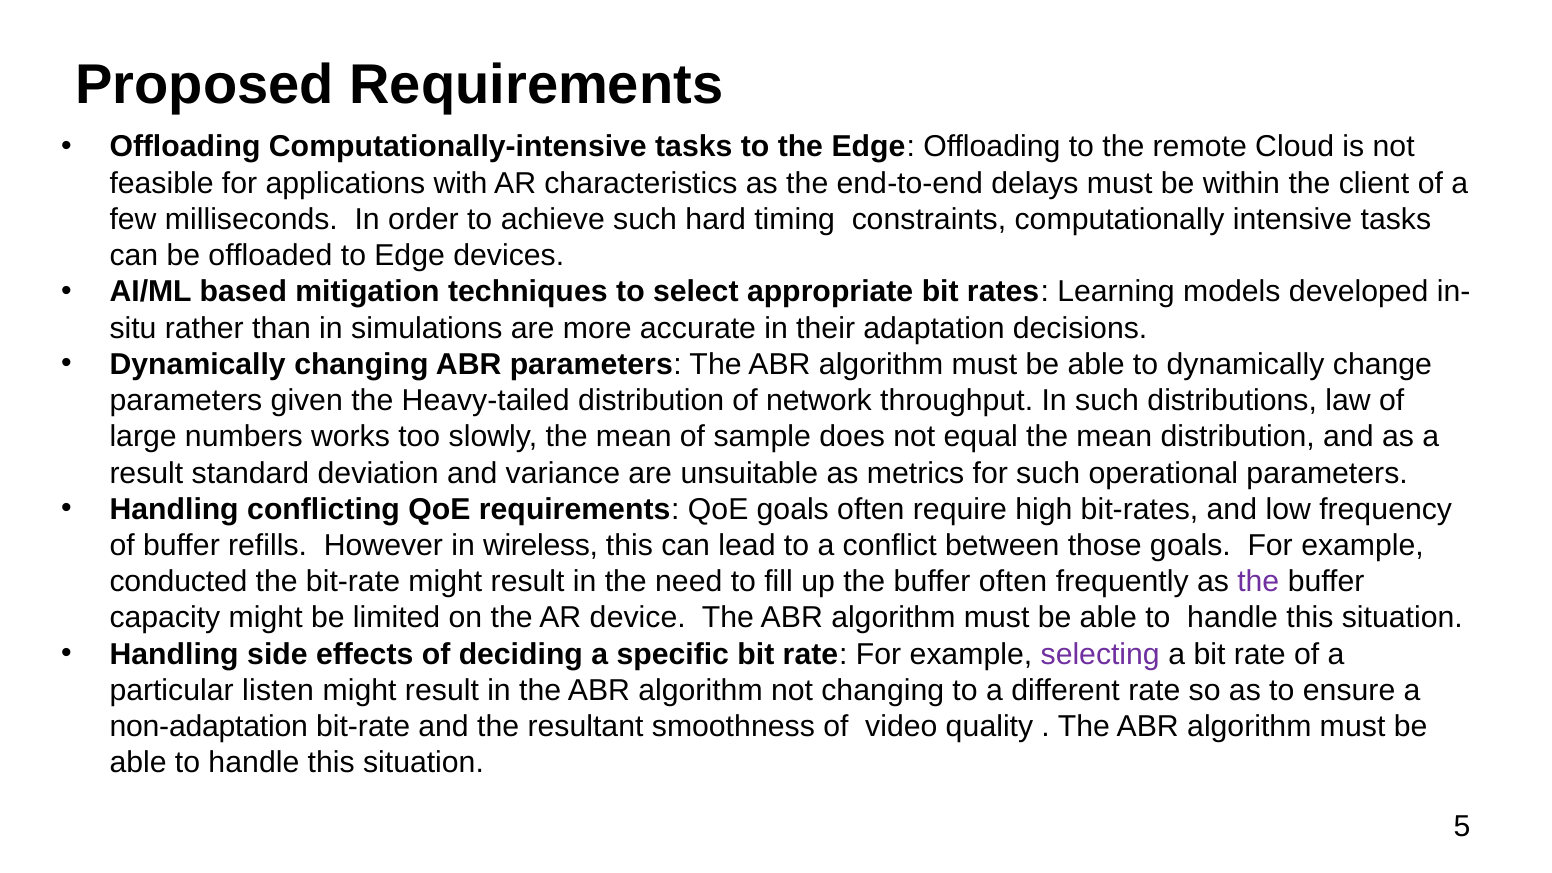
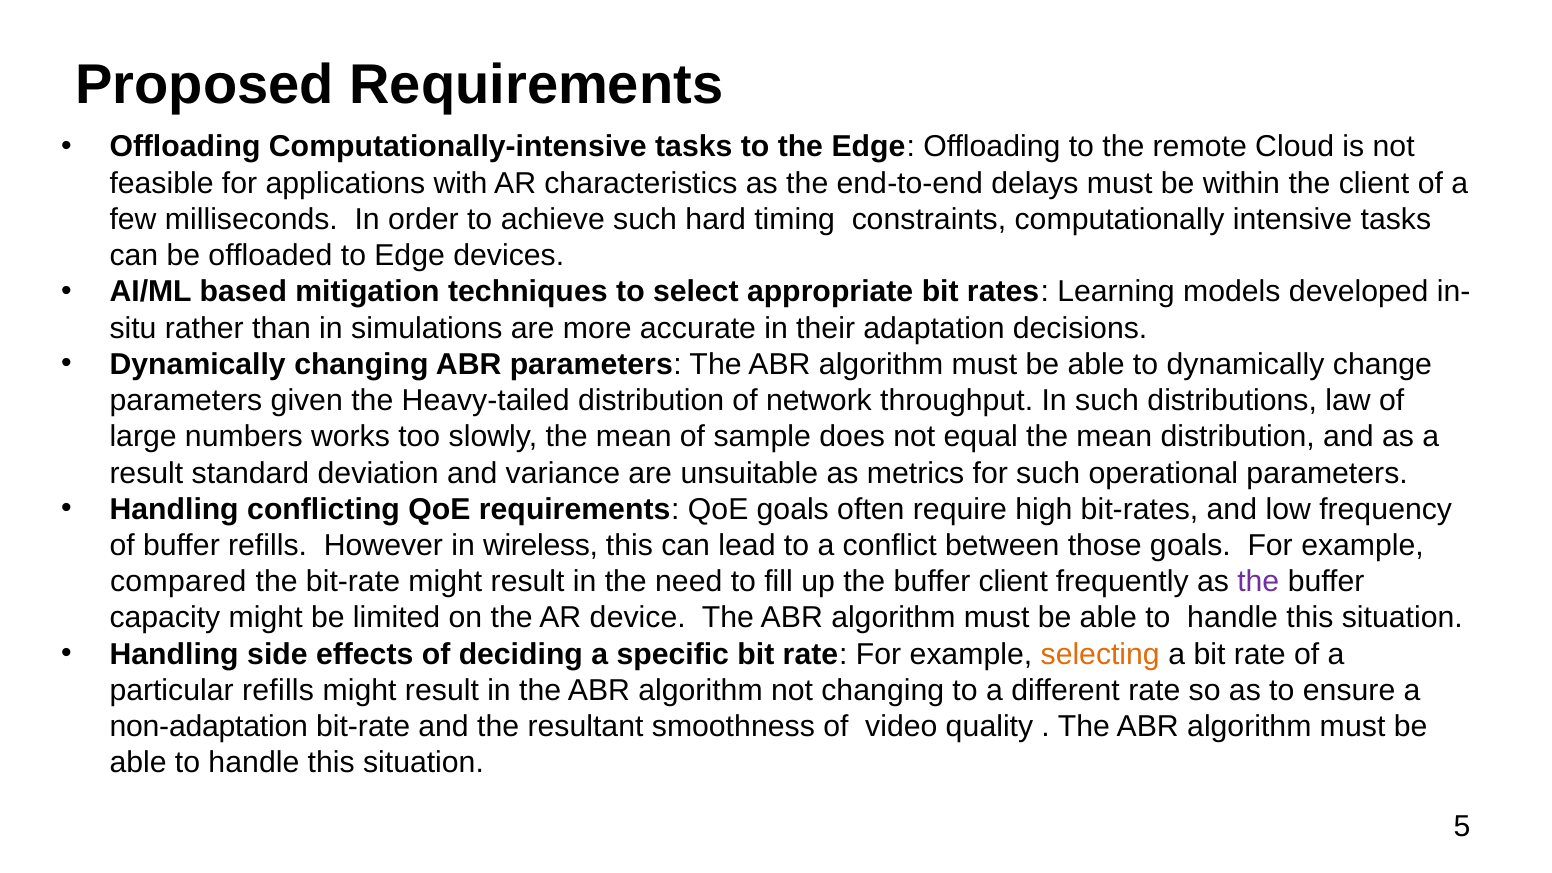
conducted: conducted -> compared
buffer often: often -> client
selecting colour: purple -> orange
particular listen: listen -> refills
